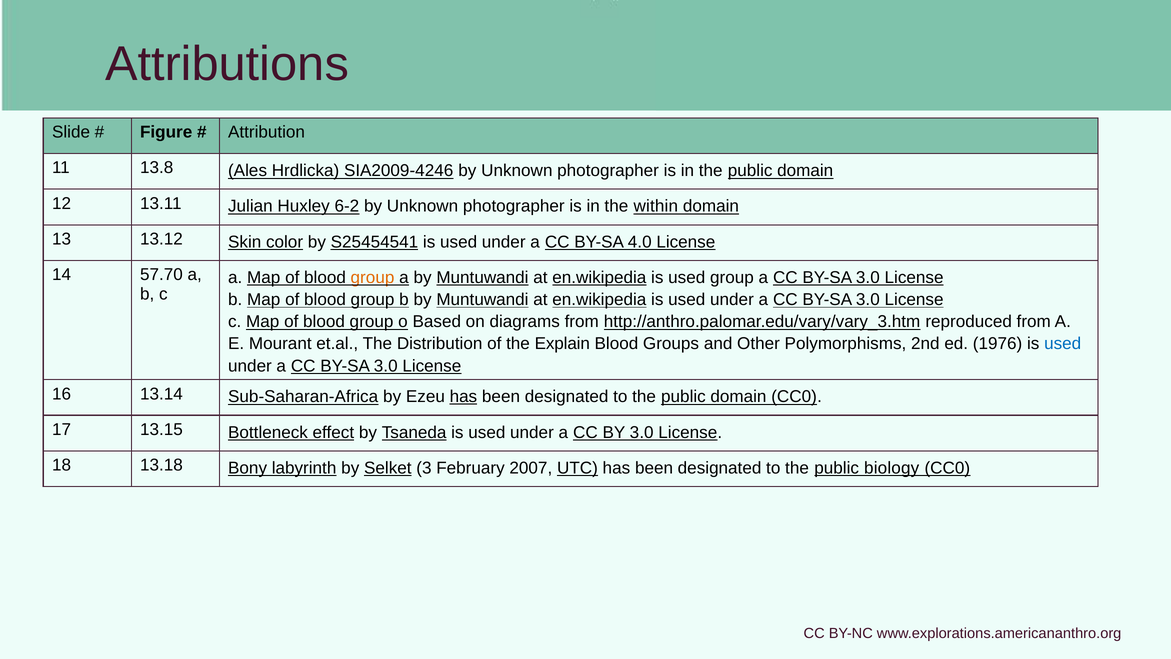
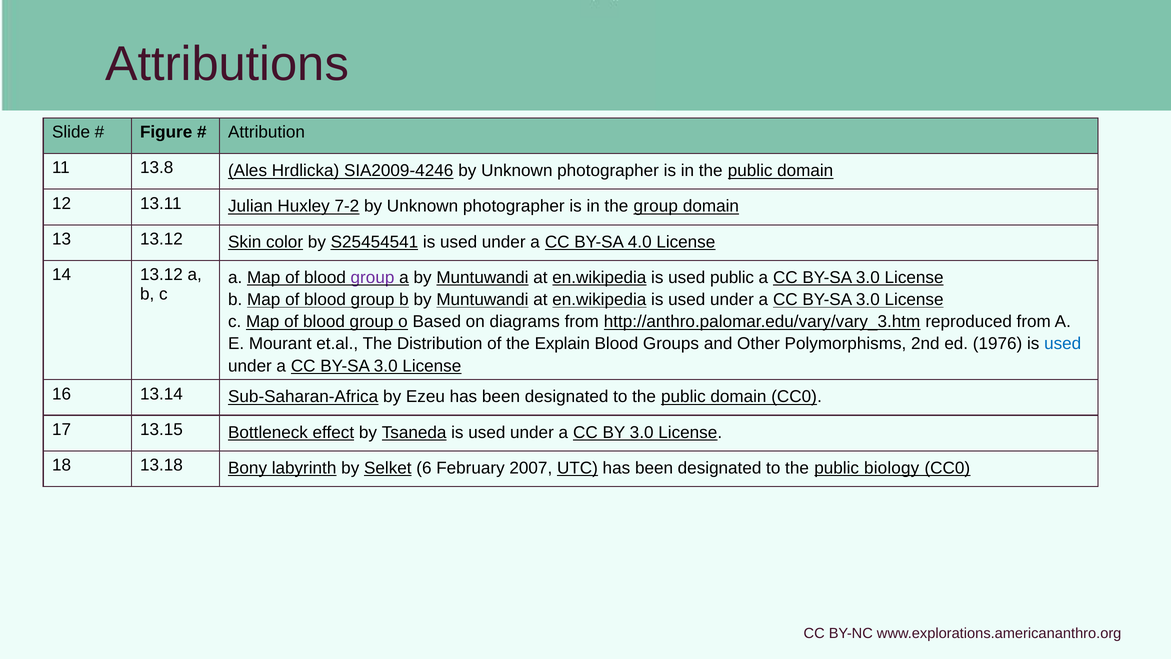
6-2: 6-2 -> 7-2
the within: within -> group
14 57.70: 57.70 -> 13.12
group at (372, 277) colour: orange -> purple
used group: group -> public
has at (463, 397) underline: present -> none
3: 3 -> 6
